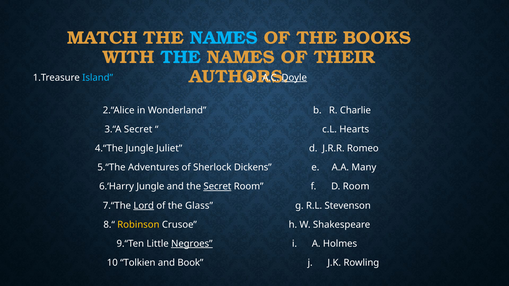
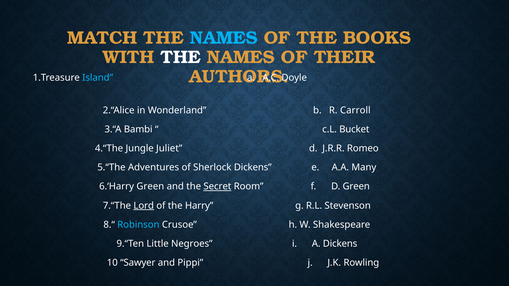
THE at (181, 57) colour: light blue -> white
Doyle underline: present -> none
Charlie: Charlie -> Carroll
3.“A Secret: Secret -> Bambi
Hearts: Hearts -> Bucket
6.‘Harry Jungle: Jungle -> Green
D Room: Room -> Green
Glass: Glass -> Harry
Robinson colour: yellow -> light blue
Negroes underline: present -> none
A Holmes: Holmes -> Dickens
Tolkien: Tolkien -> Sawyer
Book: Book -> Pippi
